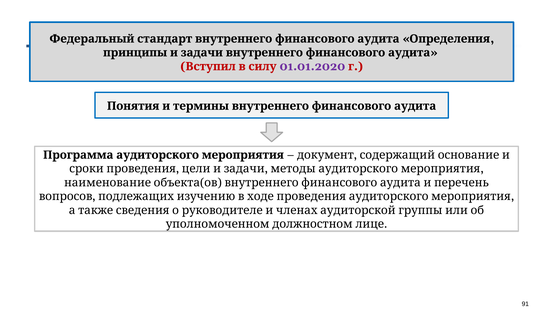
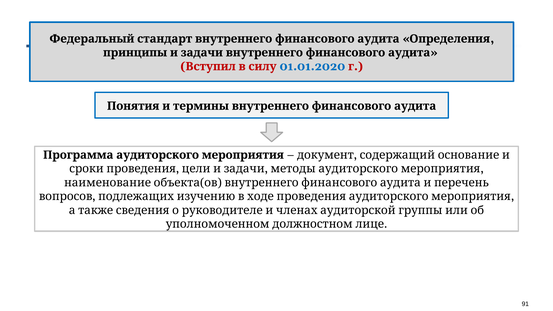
01.01.2020 colour: purple -> blue
